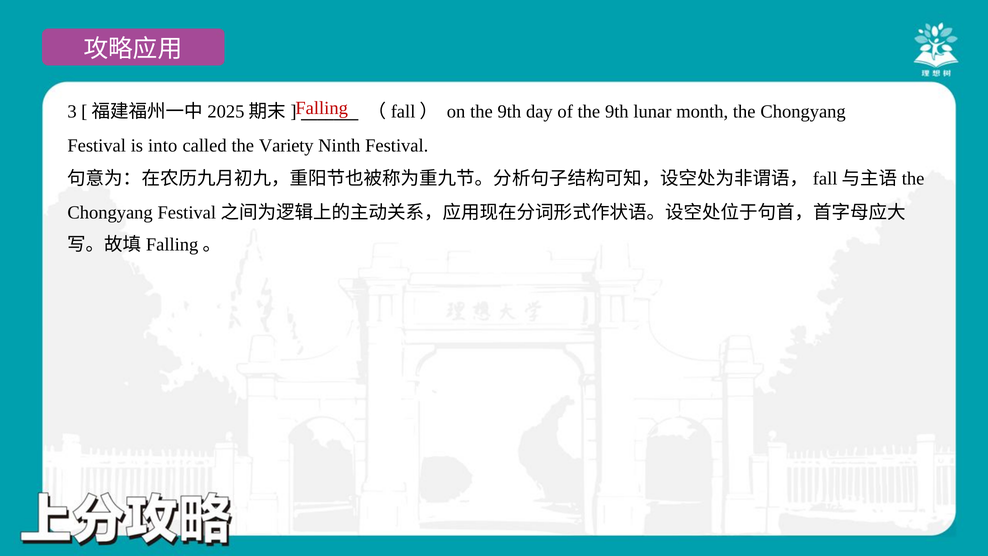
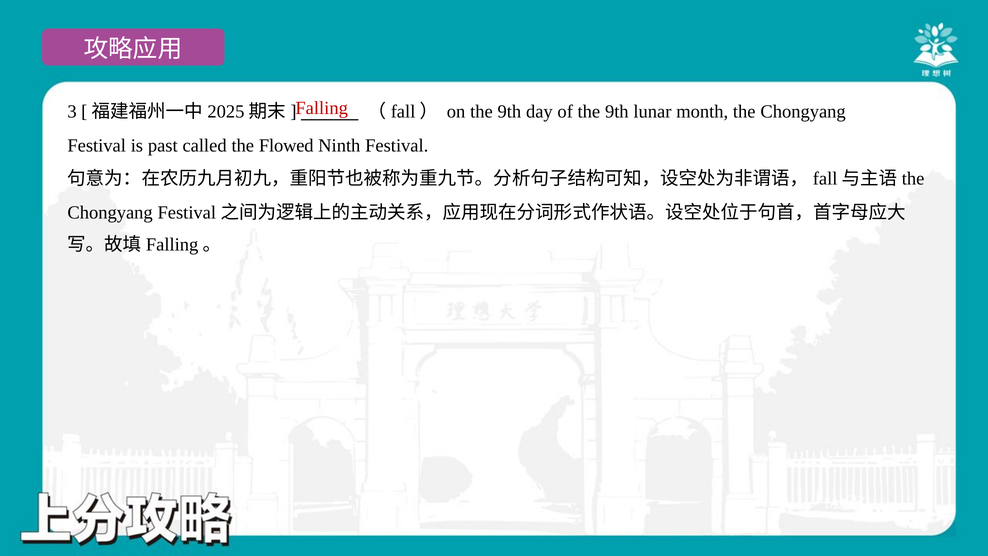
into: into -> past
Variety: Variety -> Flowed
